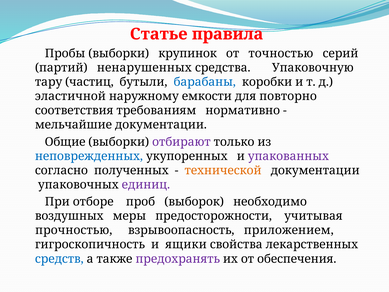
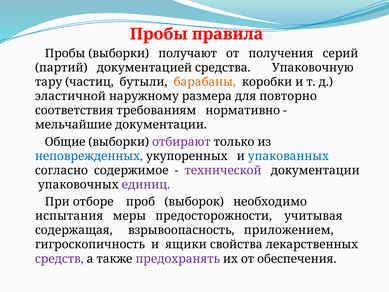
Статье at (159, 34): Статье -> Пробы
крупинок: крупинок -> получают
точностью: точностью -> получения
ненарушенных: ненарушенных -> документацией
барабаны colour: blue -> orange
емкости: емкости -> размера
упакованных colour: purple -> blue
полученных: полученных -> содержимое
технической colour: orange -> purple
воздушных: воздушных -> испытания
прочностью: прочностью -> содержащая
средств colour: blue -> purple
